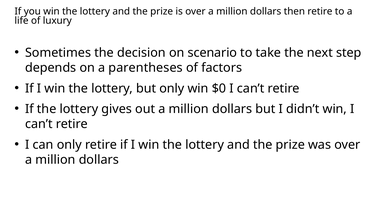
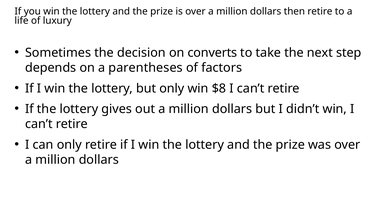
scenario: scenario -> converts
$0: $0 -> $8
